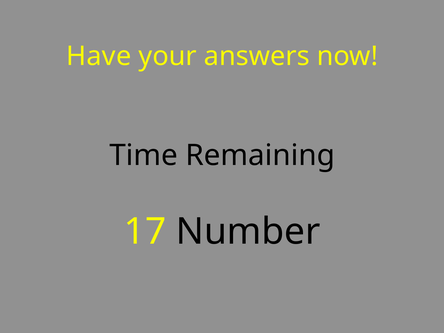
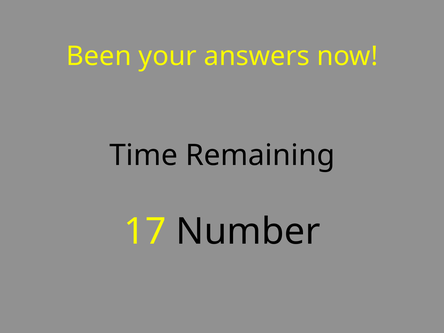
Have: Have -> Been
